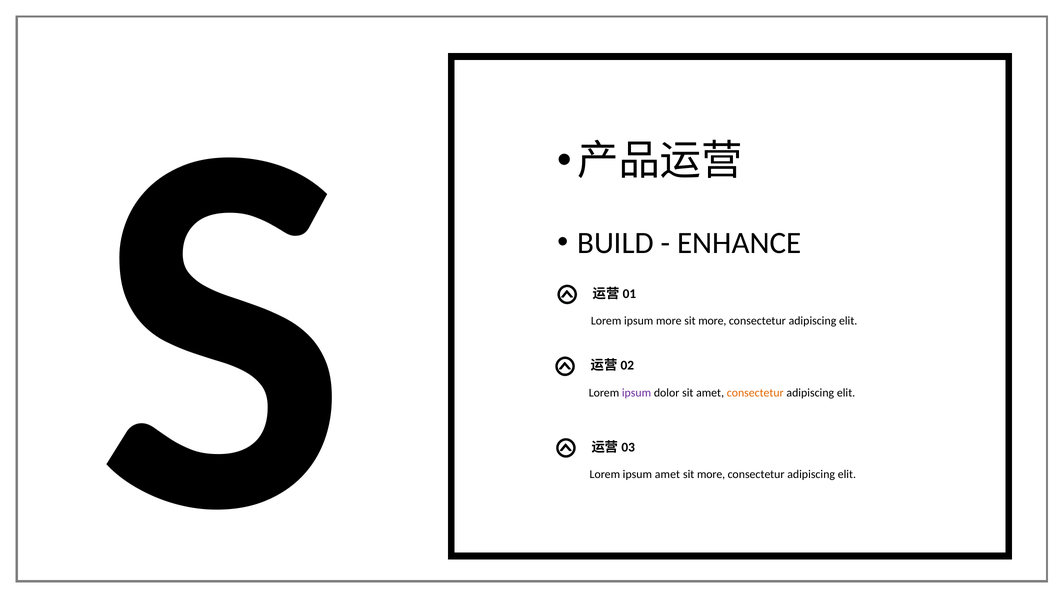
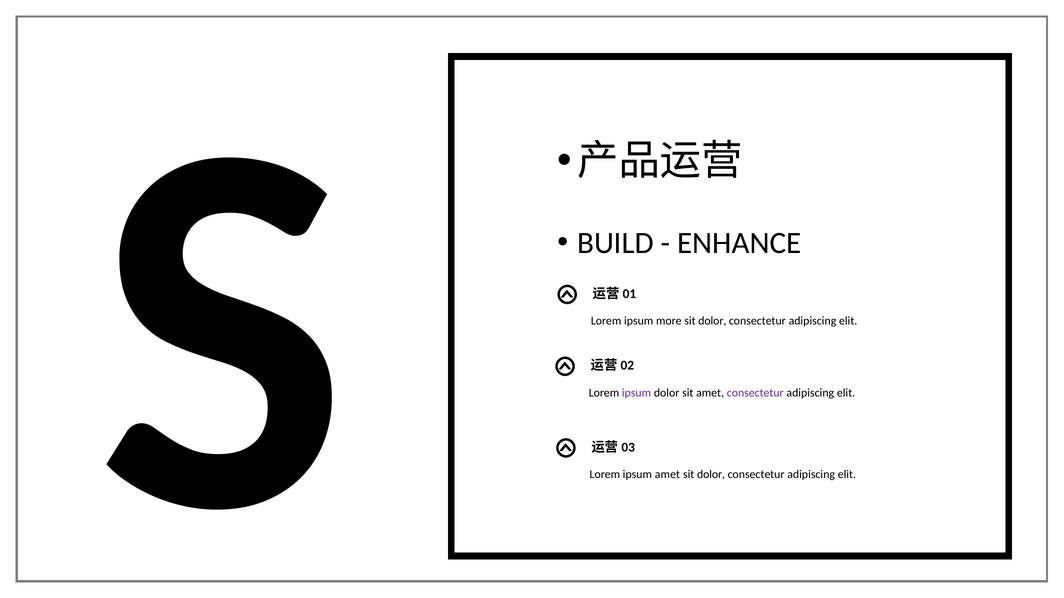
more at (712, 321): more -> dolor
consectetur at (755, 393) colour: orange -> purple
more at (711, 475): more -> dolor
